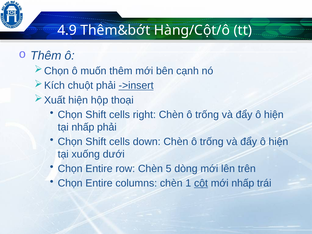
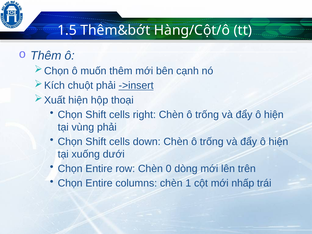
4.9: 4.9 -> 1.5
tại nhấp: nhấp -> vùng
5: 5 -> 0
cột underline: present -> none
